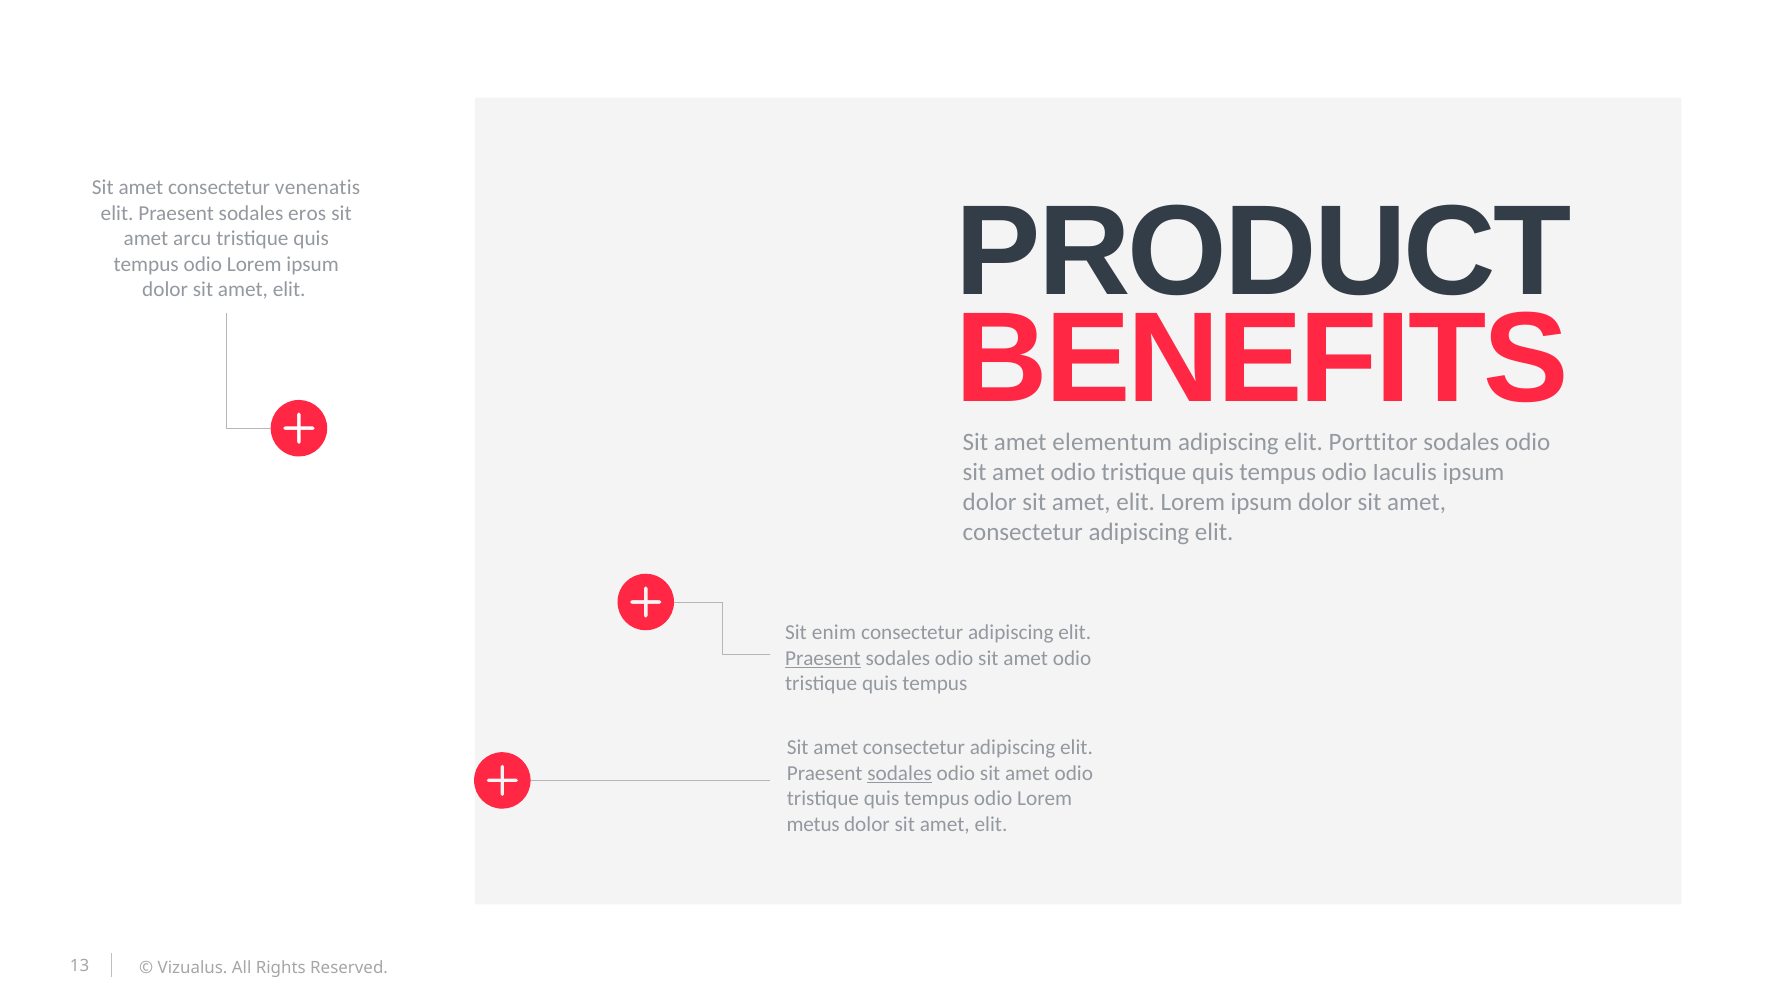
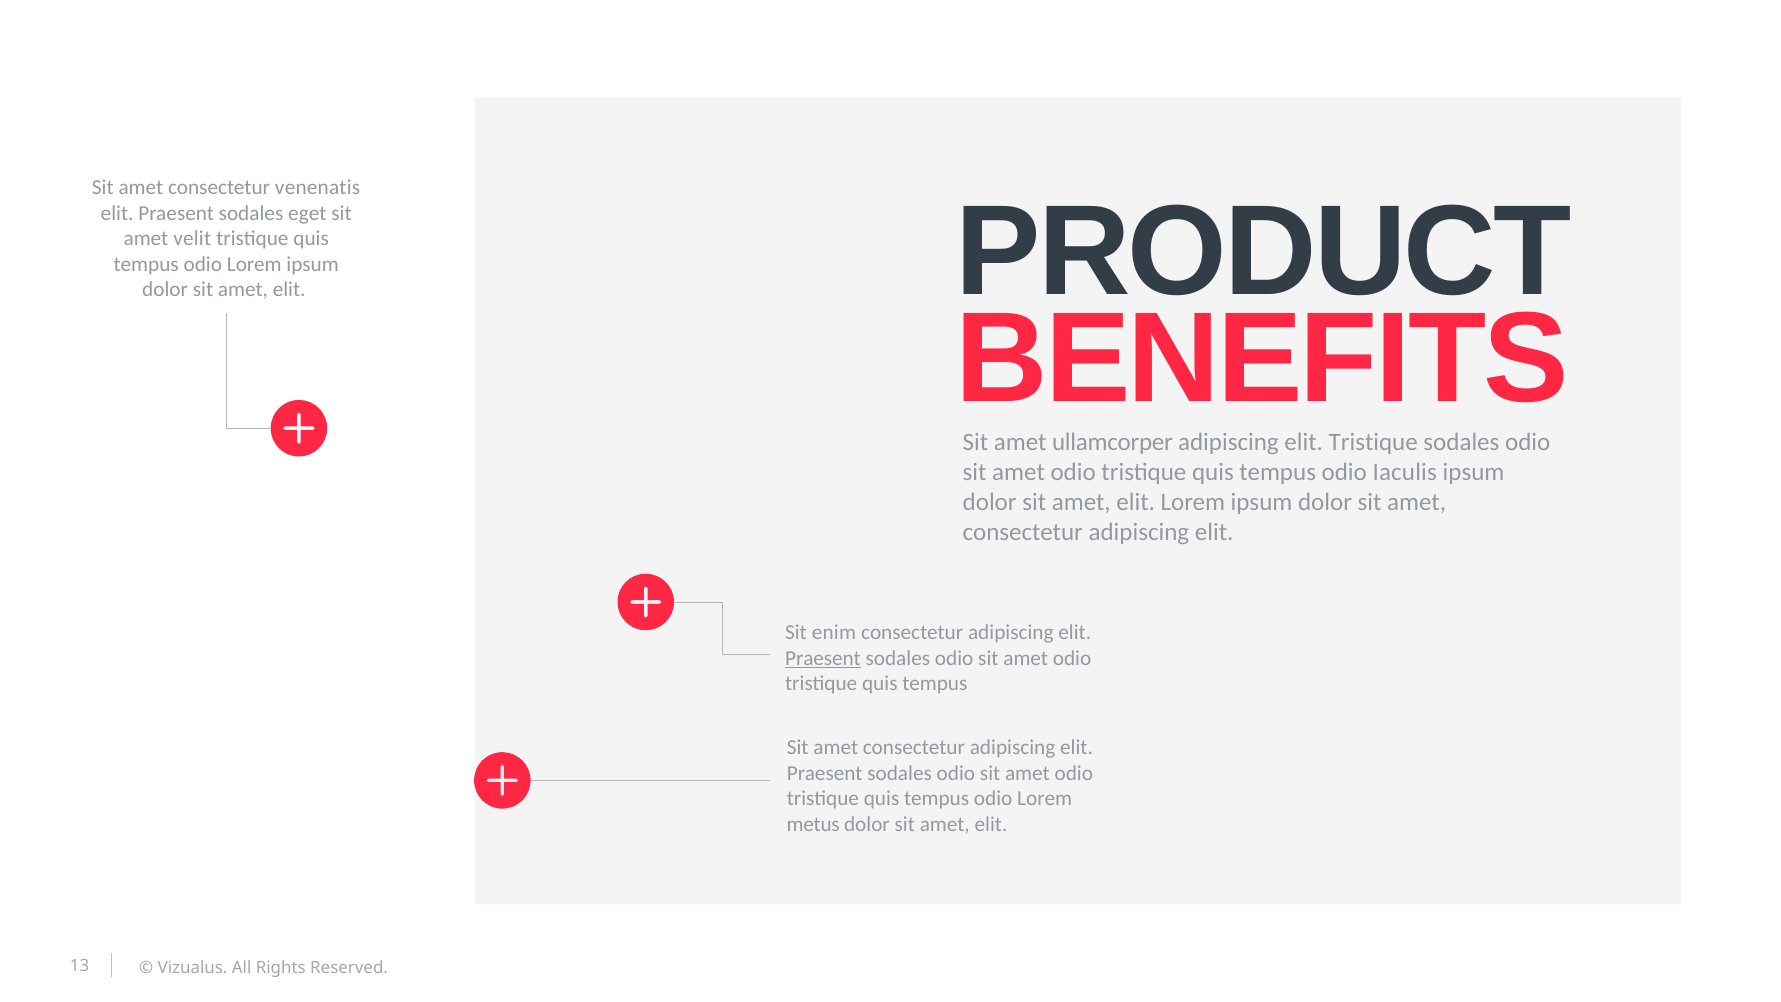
eros: eros -> eget
arcu: arcu -> velit
elementum: elementum -> ullamcorper
elit Porttitor: Porttitor -> Tristique
sodales at (900, 773) underline: present -> none
